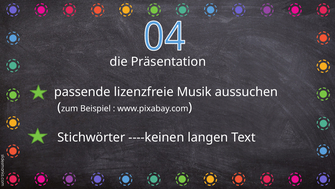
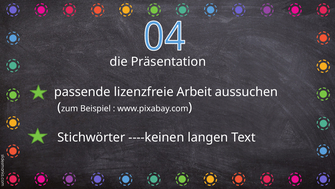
Musik: Musik -> Arbeit
